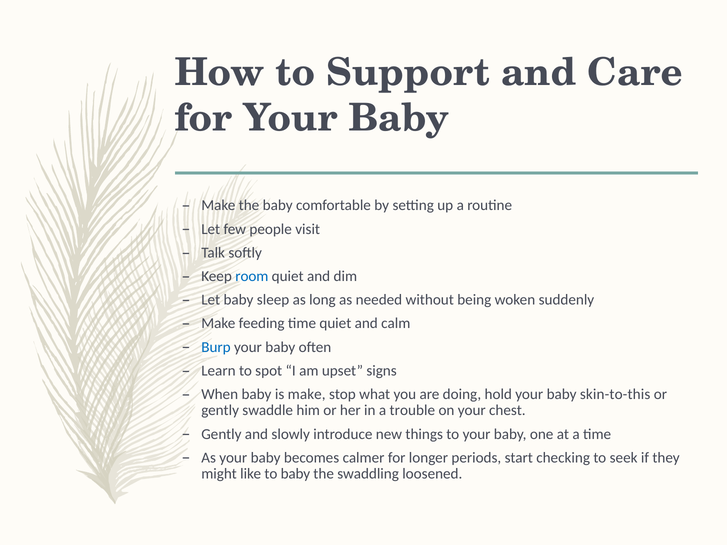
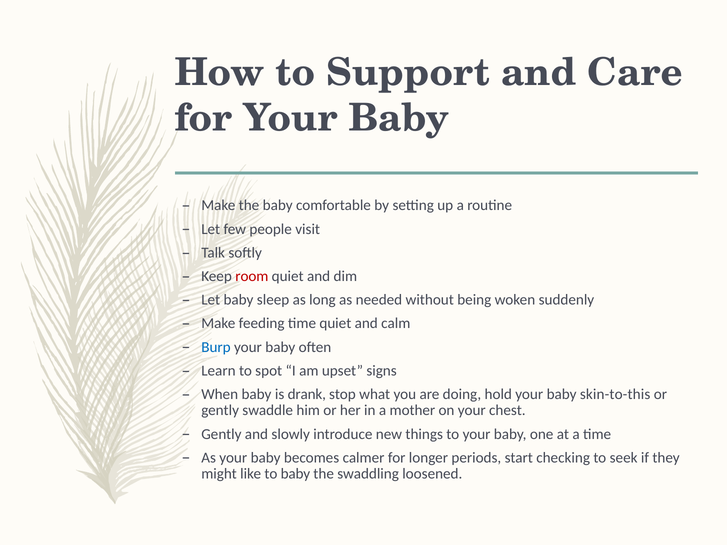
room colour: blue -> red
is make: make -> drank
trouble: trouble -> mother
